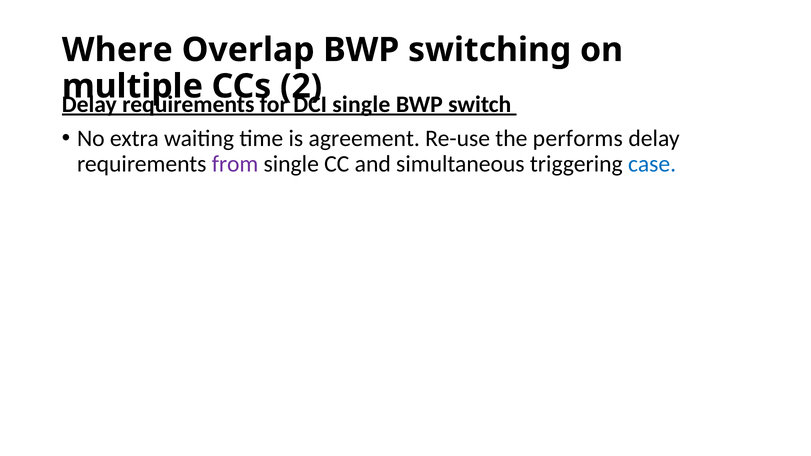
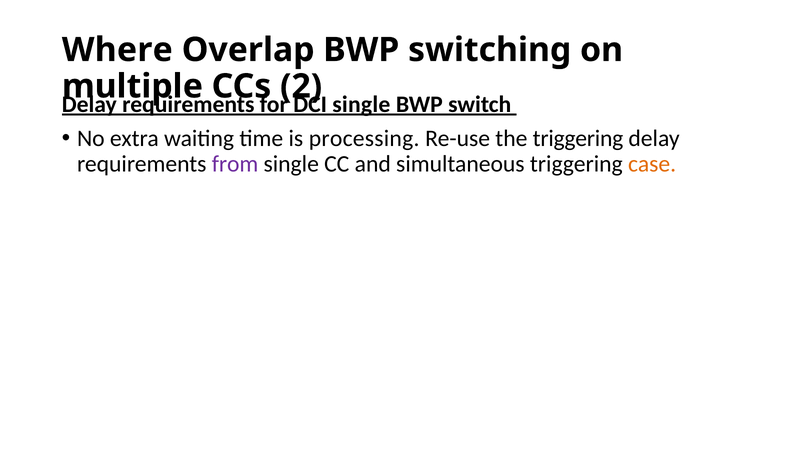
agreement: agreement -> processing
the performs: performs -> triggering
case colour: blue -> orange
